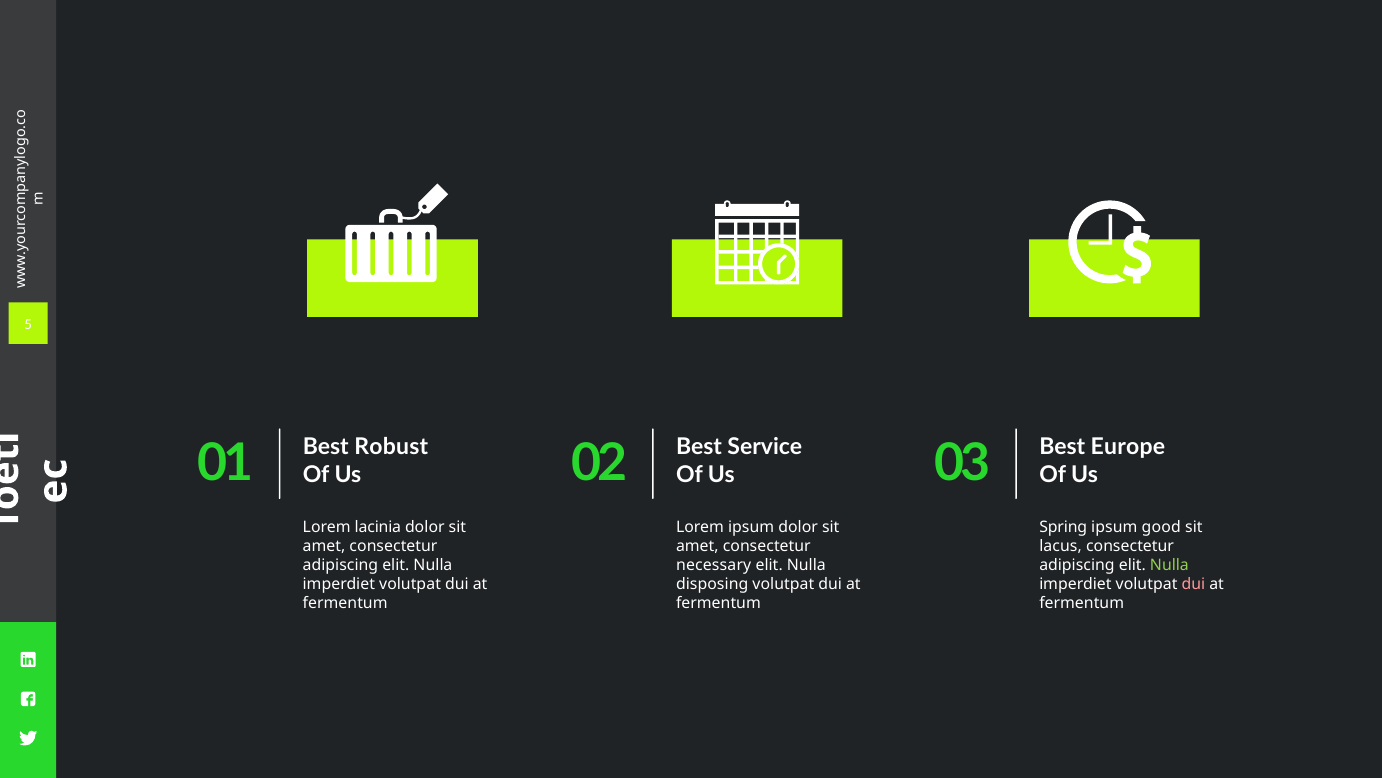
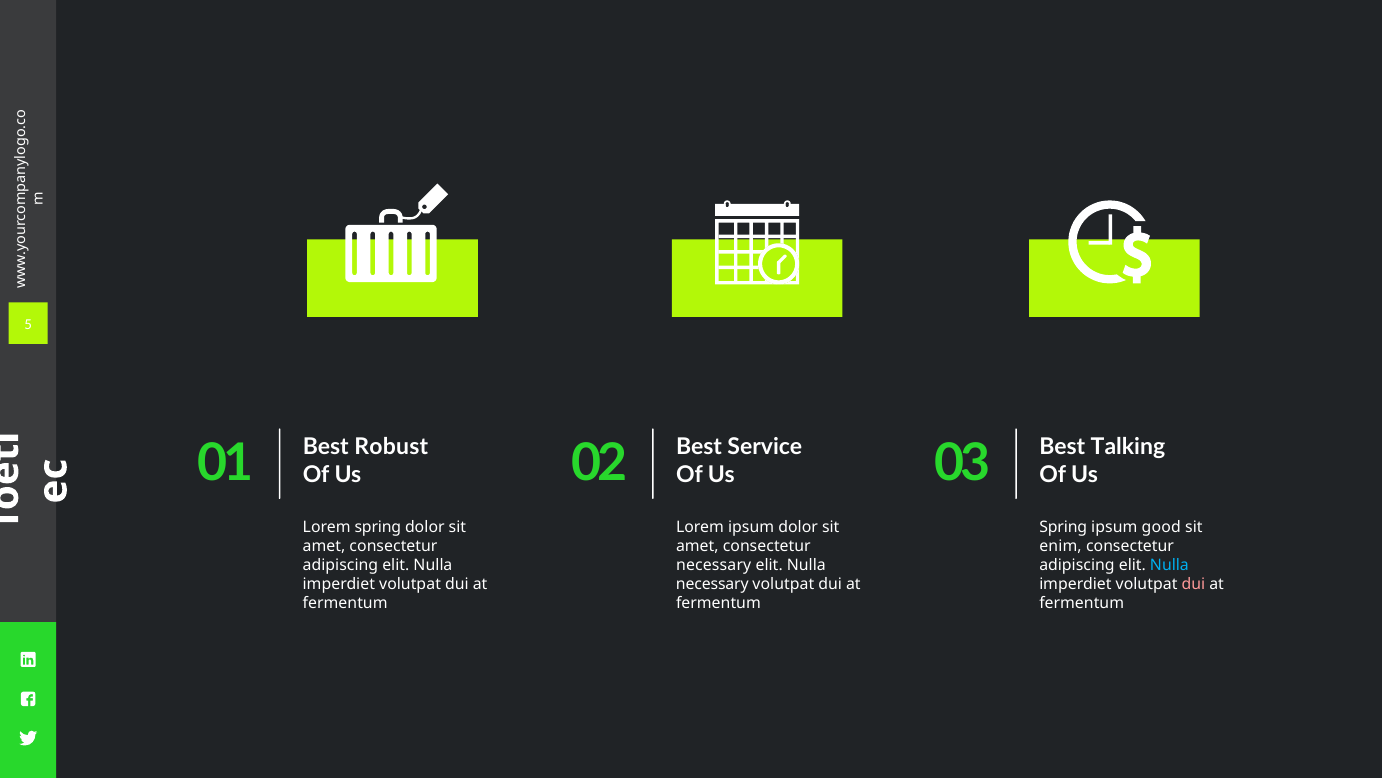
Europe: Europe -> Talking
Lorem lacinia: lacinia -> spring
lacus: lacus -> enim
Nulla at (1169, 564) colour: light green -> light blue
disposing at (712, 583): disposing -> necessary
